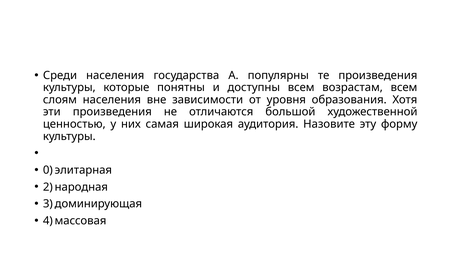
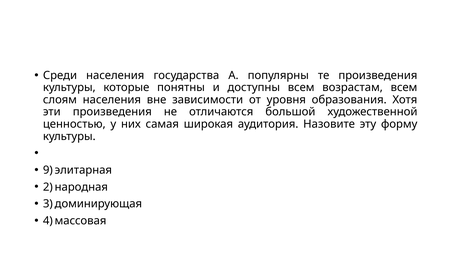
0: 0 -> 9
